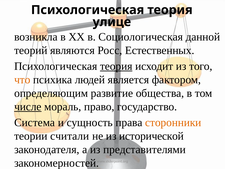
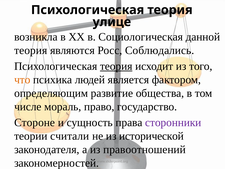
теорий at (31, 50): теорий -> теория
Естественных: Естественных -> Соблюдались
числе underline: present -> none
Система: Система -> Стороне
сторонники colour: orange -> purple
представителями: представителями -> правоотношений
